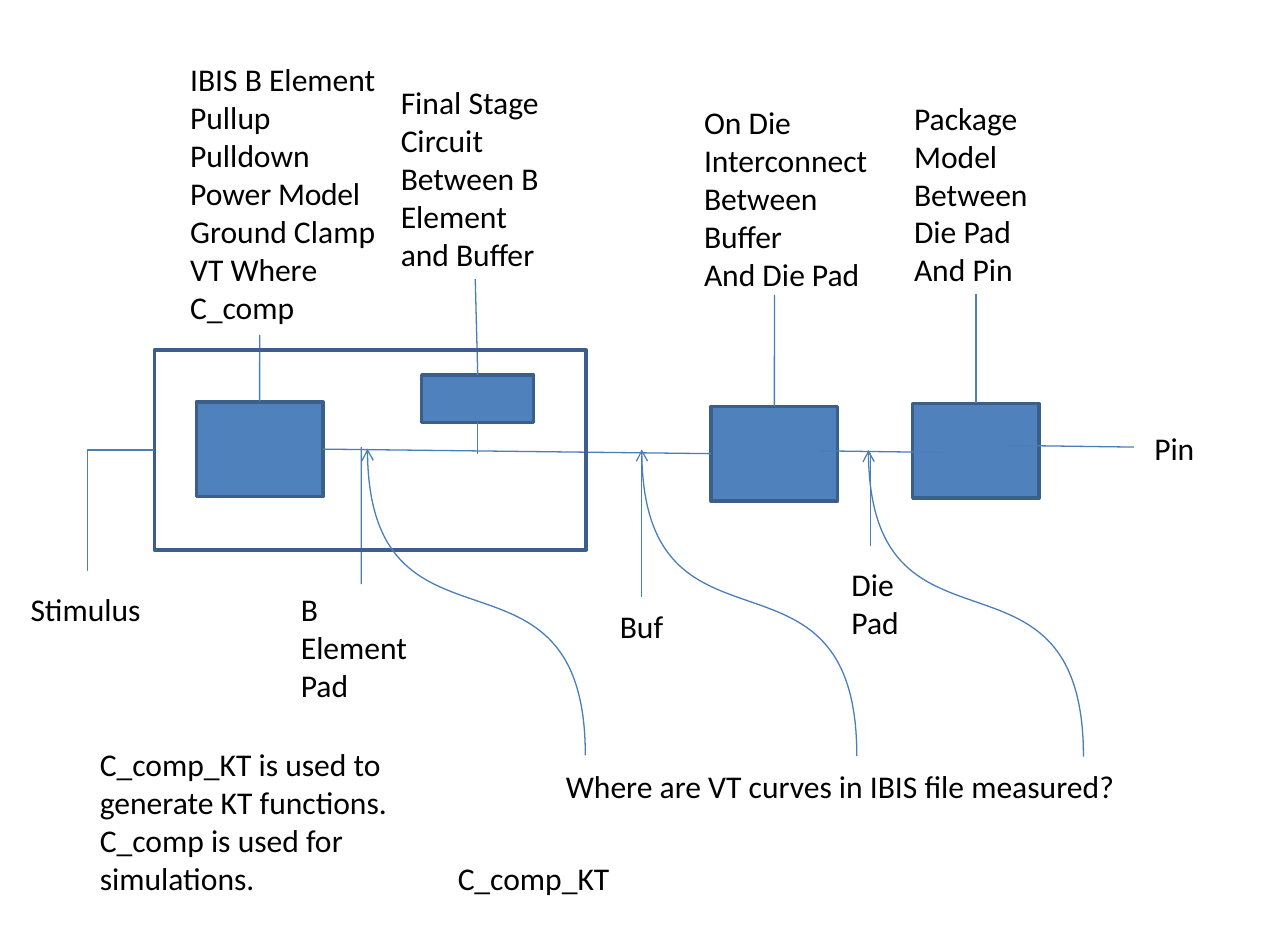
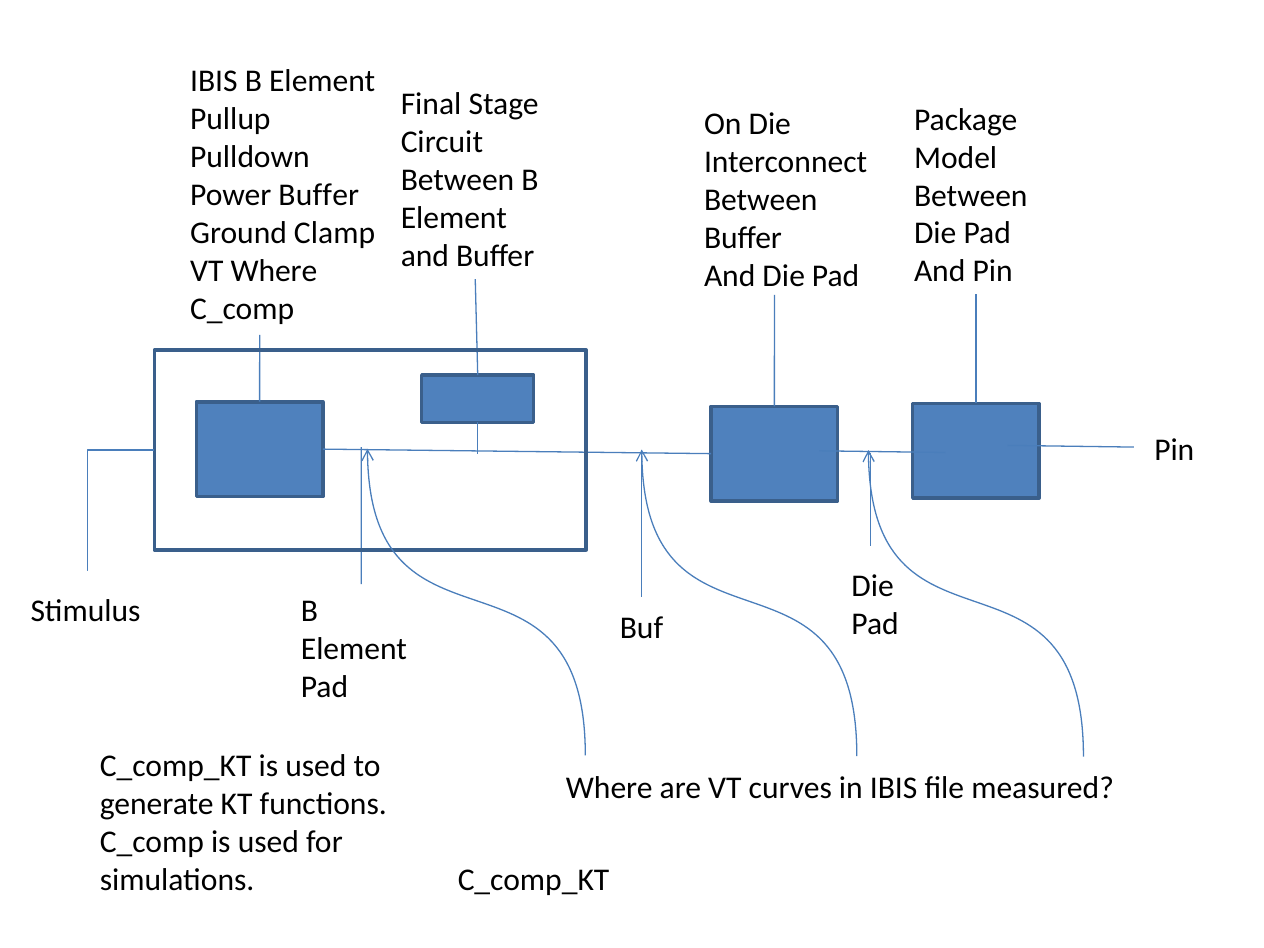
Power Model: Model -> Buffer
